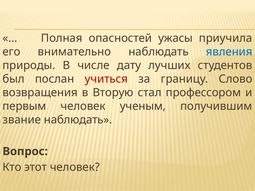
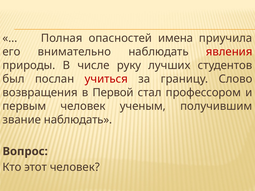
ужасы: ужасы -> имена
явления colour: blue -> red
дату: дату -> руку
Вторую: Вторую -> Первой
